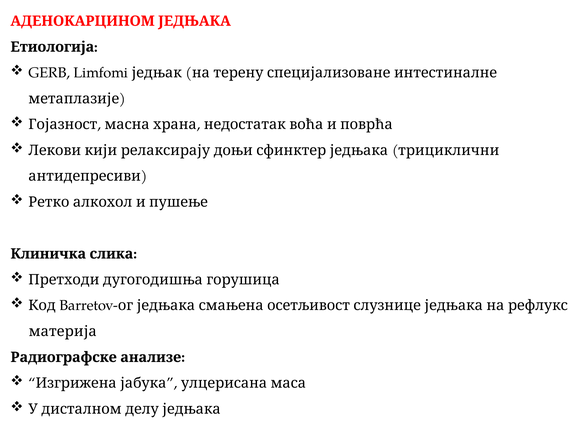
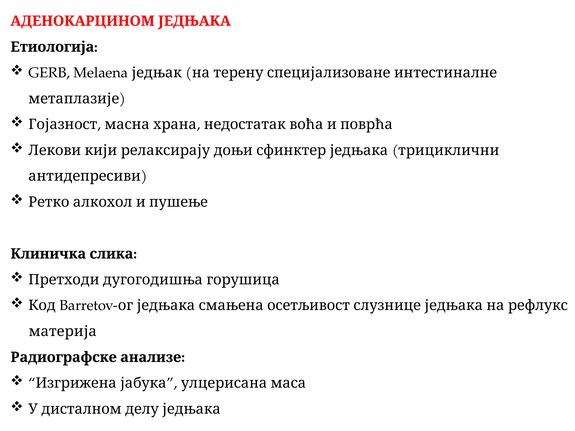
Limfomi: Limfomi -> Melaena
